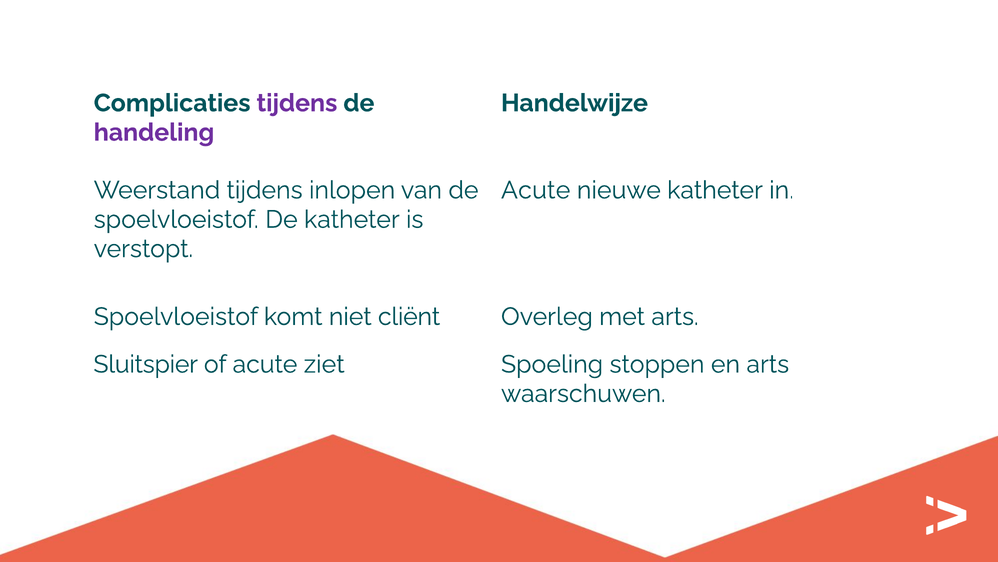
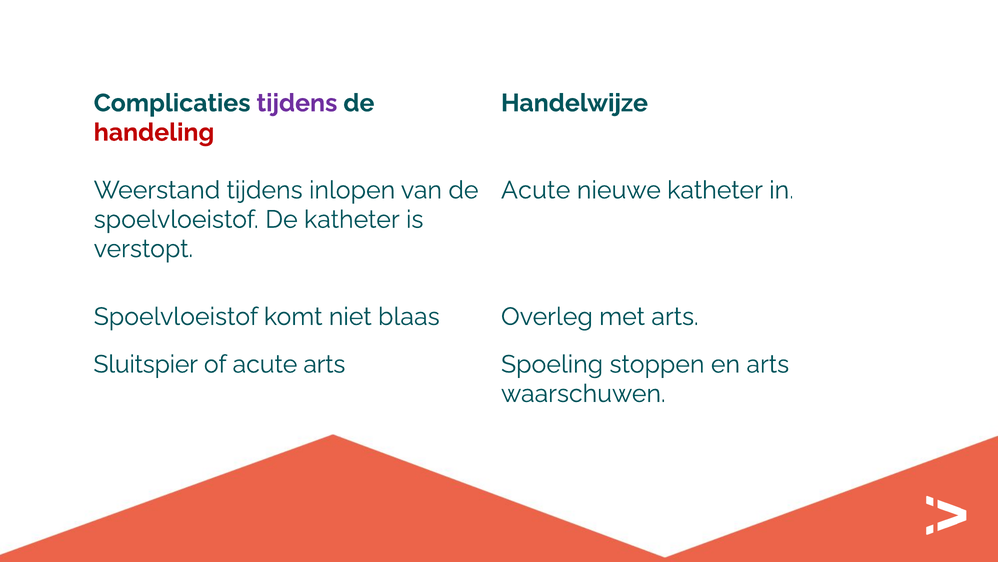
handeling colour: purple -> red
cliënt: cliënt -> blaas
acute ziet: ziet -> arts
